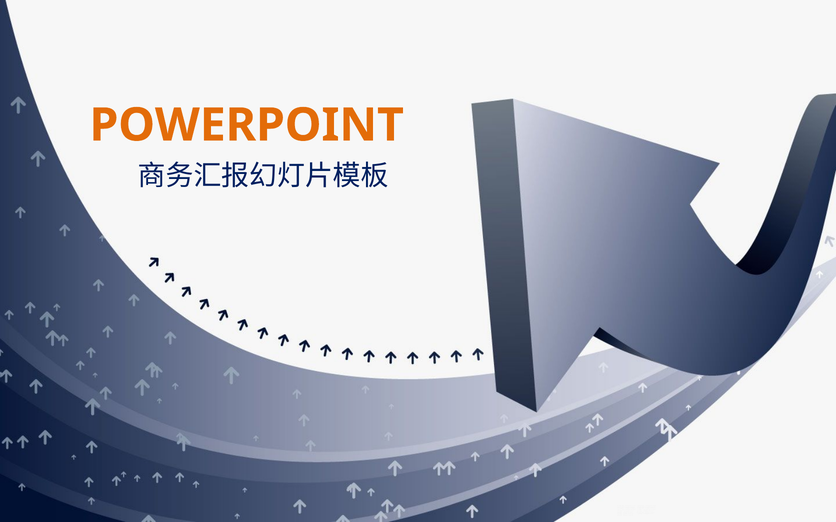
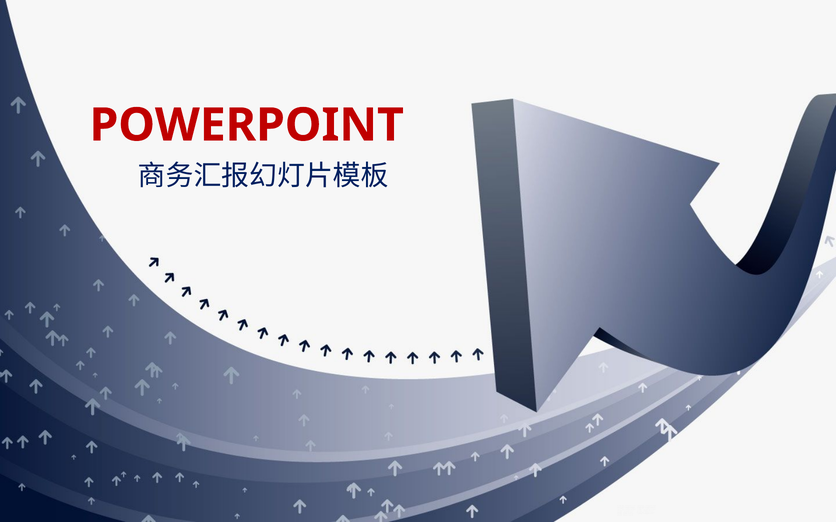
POWERPOINT colour: orange -> red
